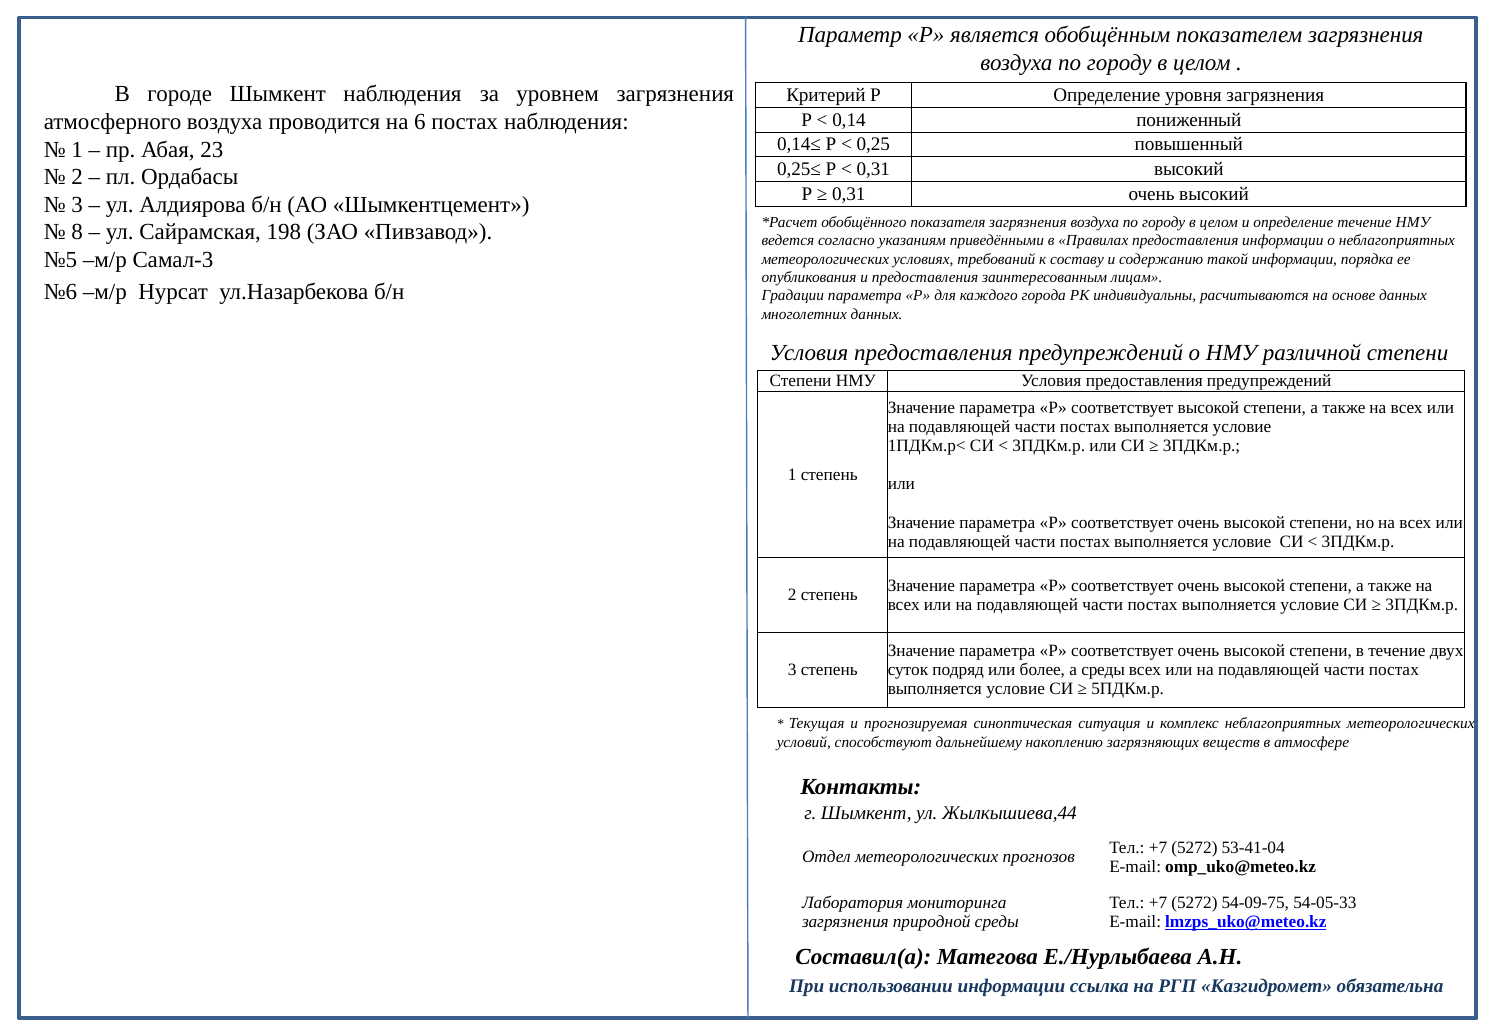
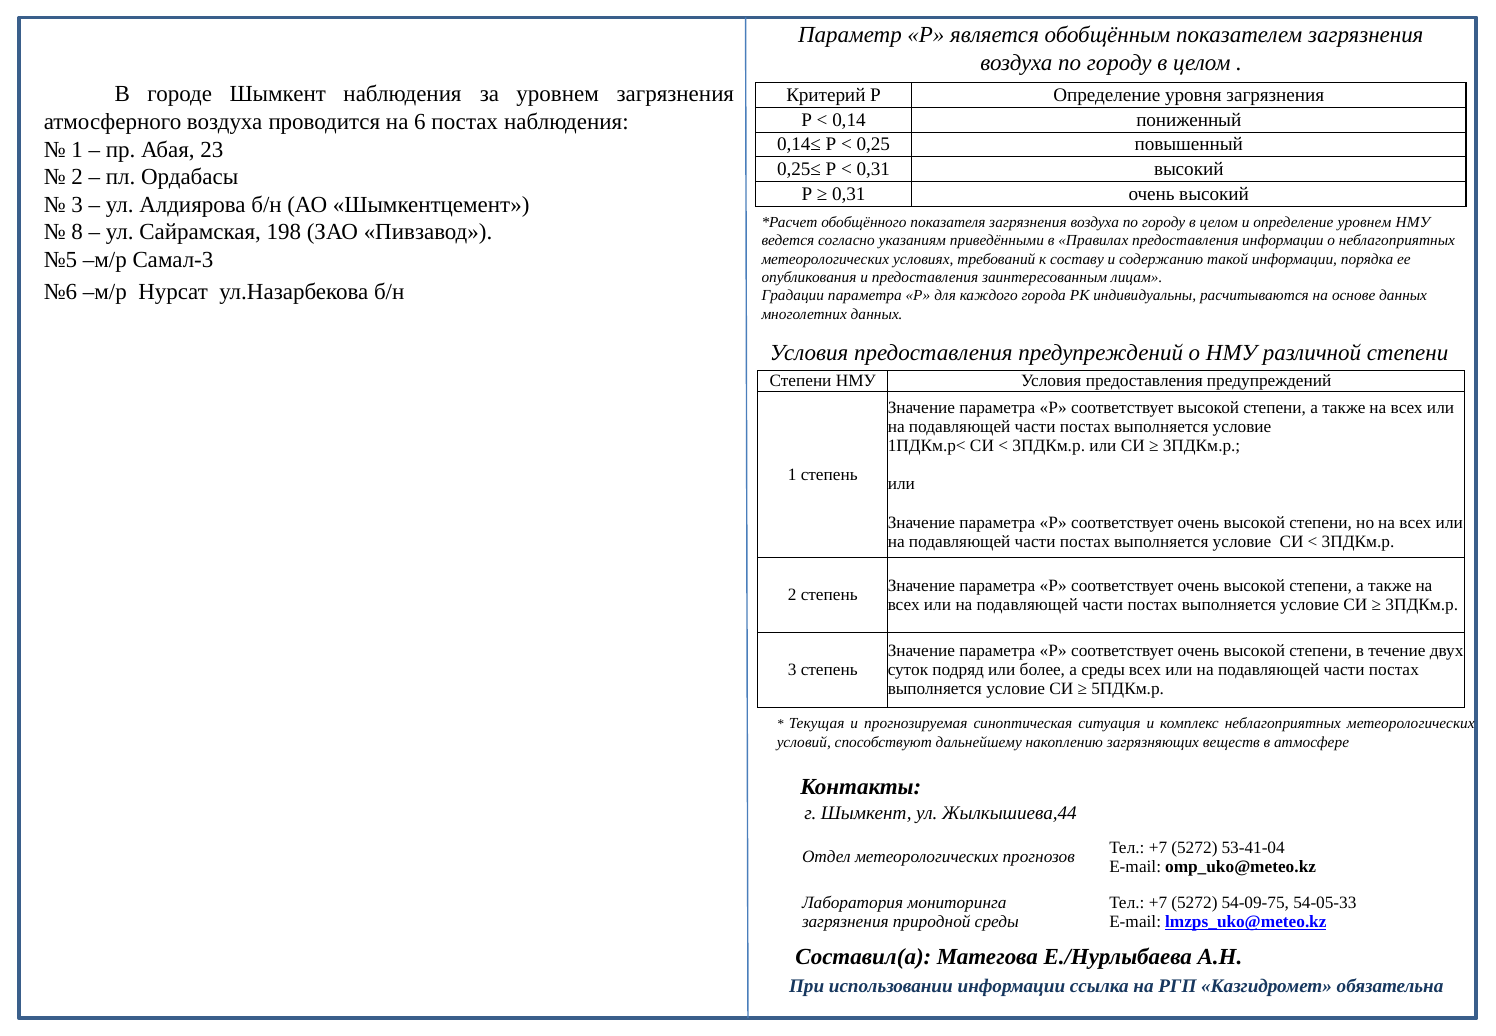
определение течение: течение -> уровнем
